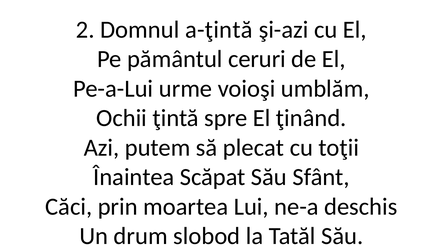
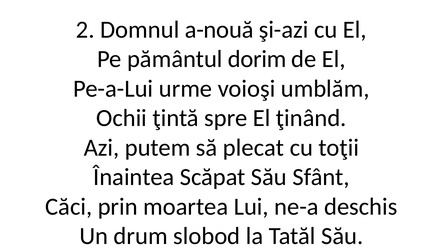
a-ţintă: a-ţintă -> a-nouă
ceruri: ceruri -> dorim
